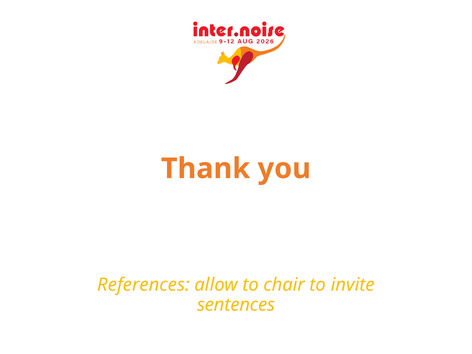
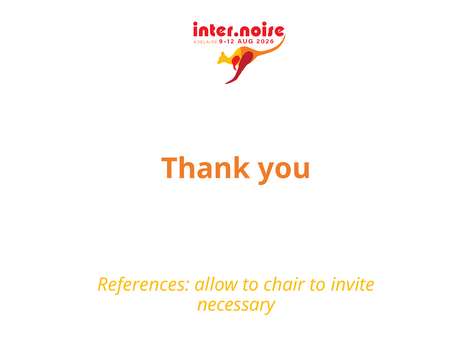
sentences: sentences -> necessary
